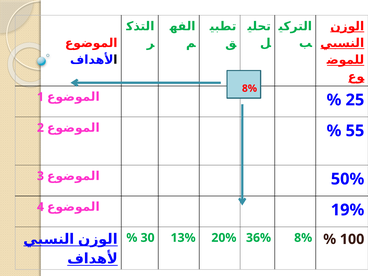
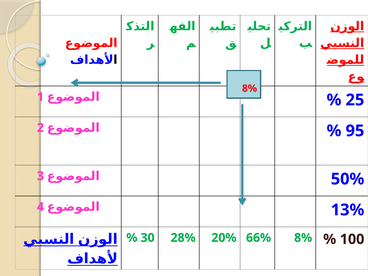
55: 55 -> 95
19%: 19% -> 13%
13%: 13% -> 28%
36%: 36% -> 66%
